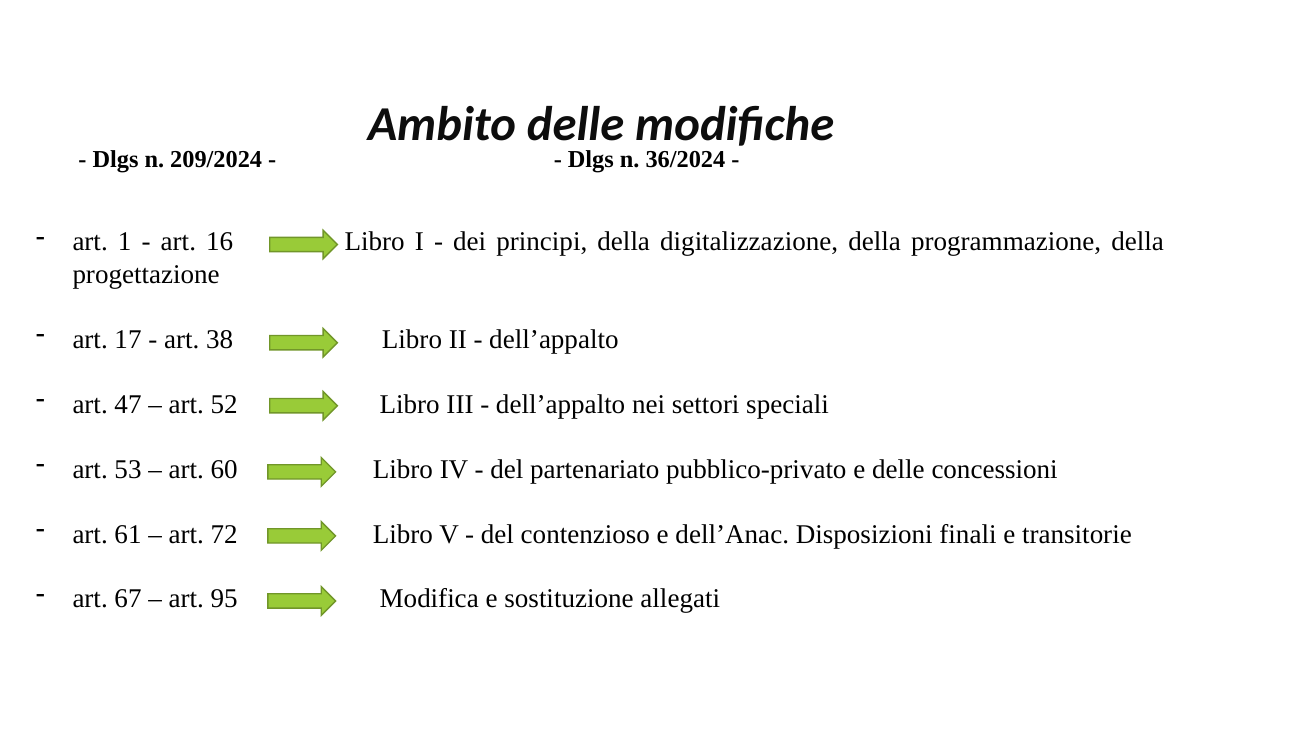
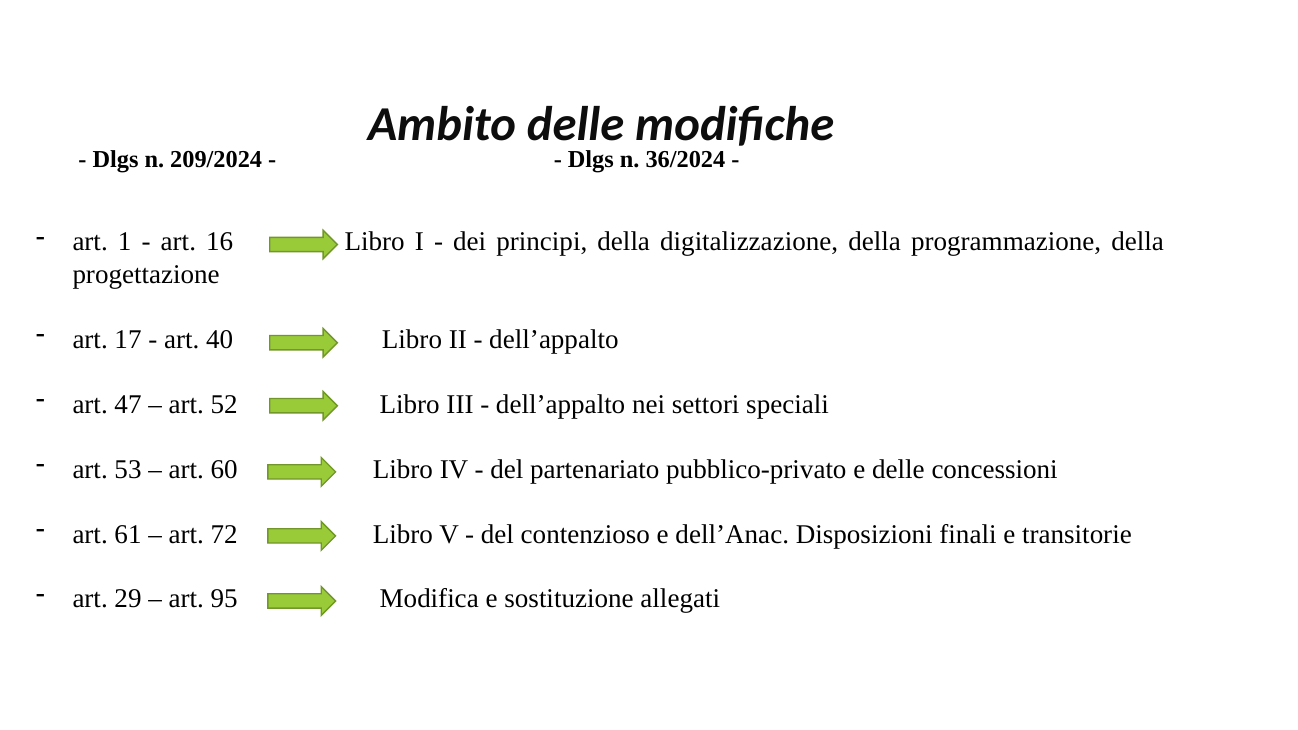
38: 38 -> 40
67: 67 -> 29
